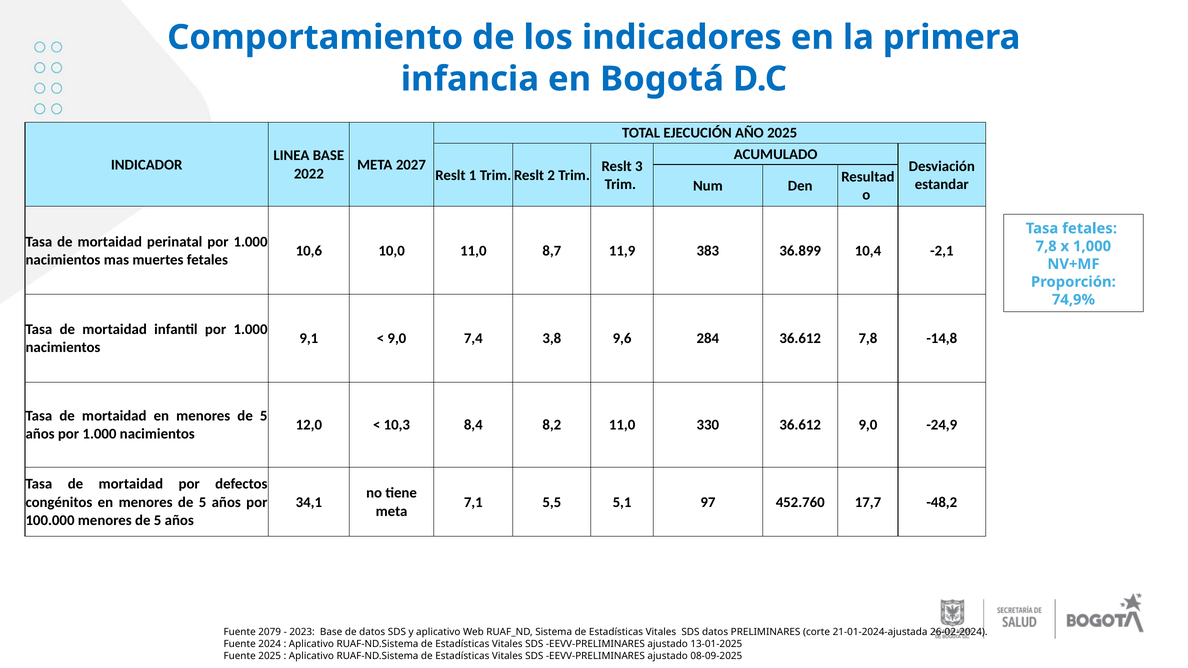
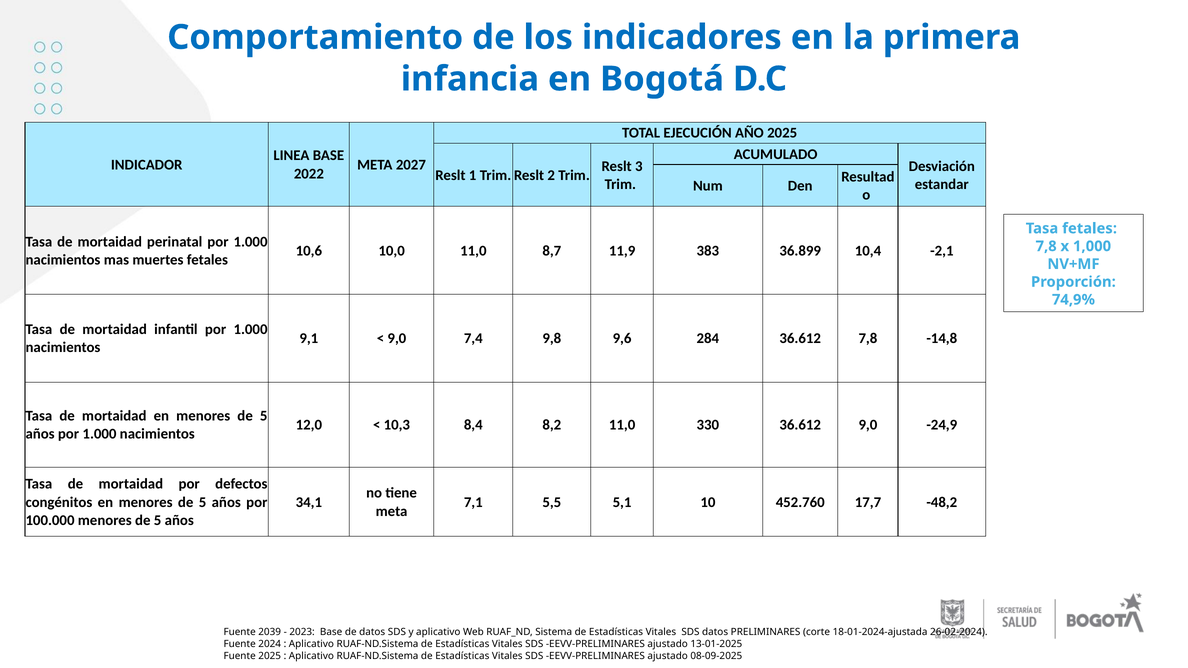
3,8: 3,8 -> 9,8
97: 97 -> 10
2079: 2079 -> 2039
21-01-2024-ajustada: 21-01-2024-ajustada -> 18-01-2024-ajustada
